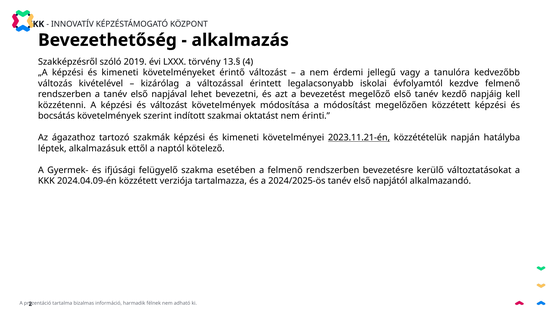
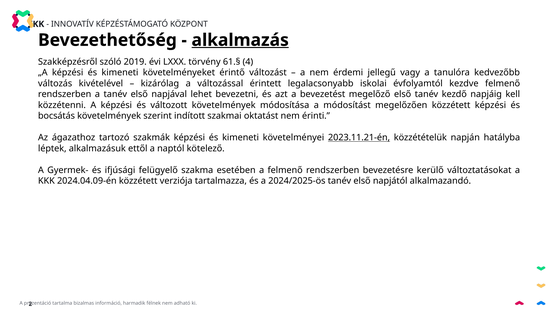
alkalmazás underline: none -> present
13.§: 13.§ -> 61.§
és változást: változást -> változott
